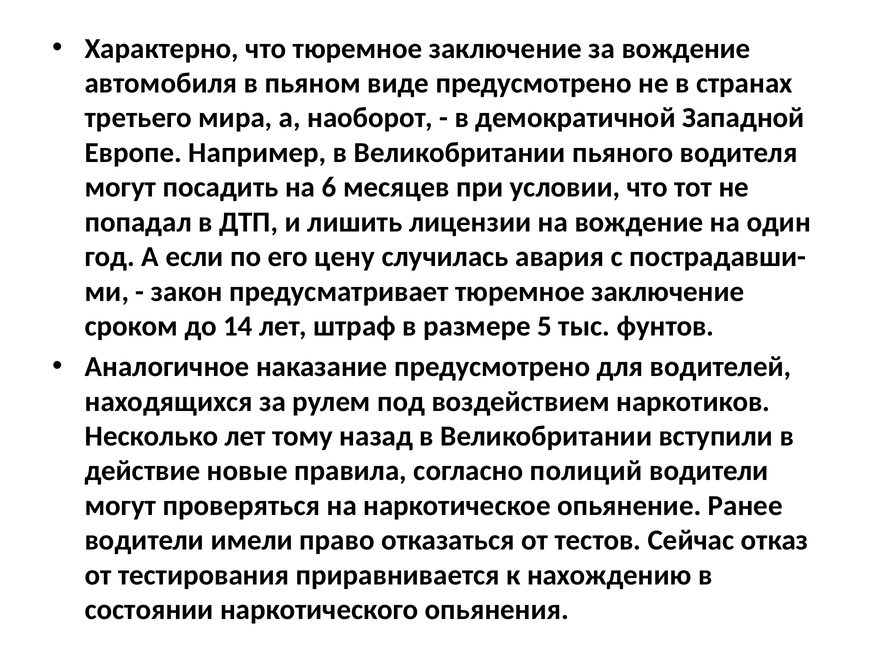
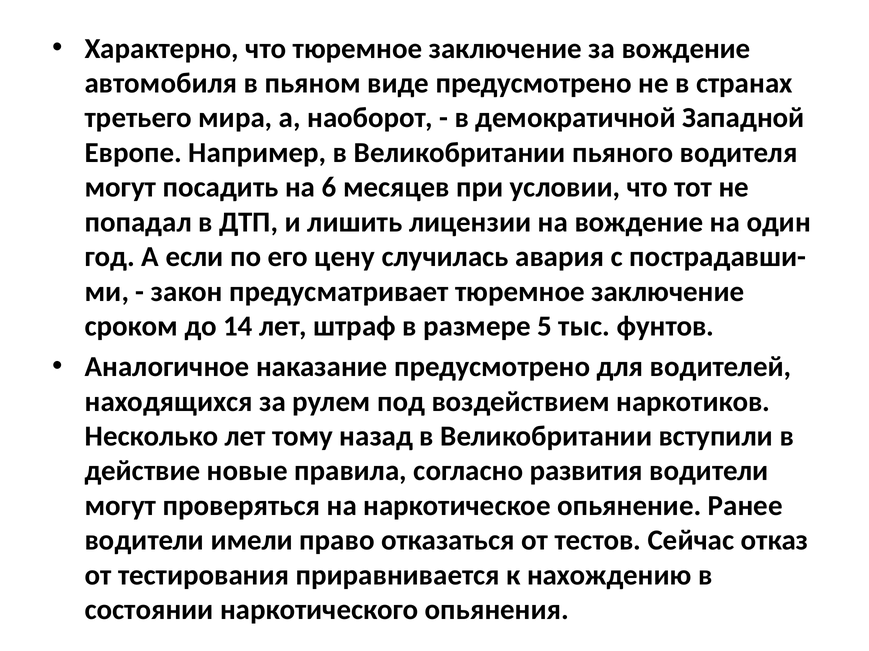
полиций: полиций -> развития
